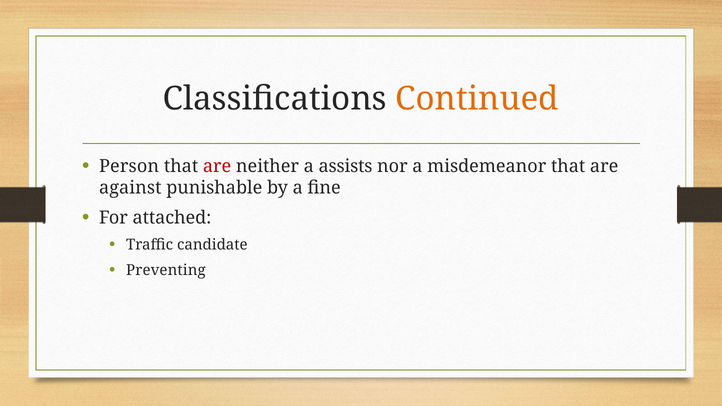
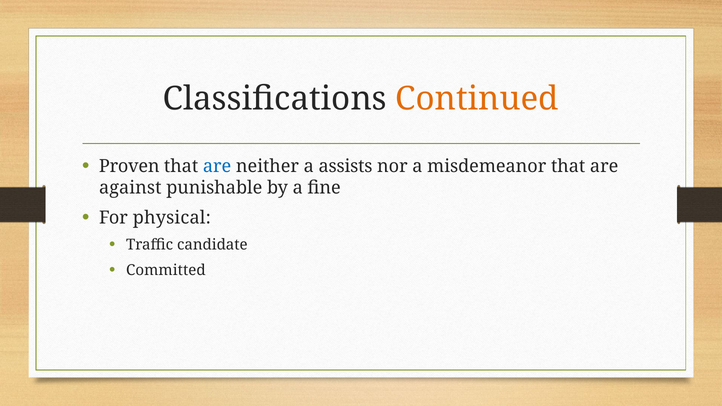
Person: Person -> Proven
are at (217, 166) colour: red -> blue
attached: attached -> physical
Preventing: Preventing -> Committed
